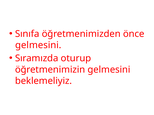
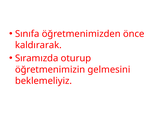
gelmesini at (38, 45): gelmesini -> kaldırarak
